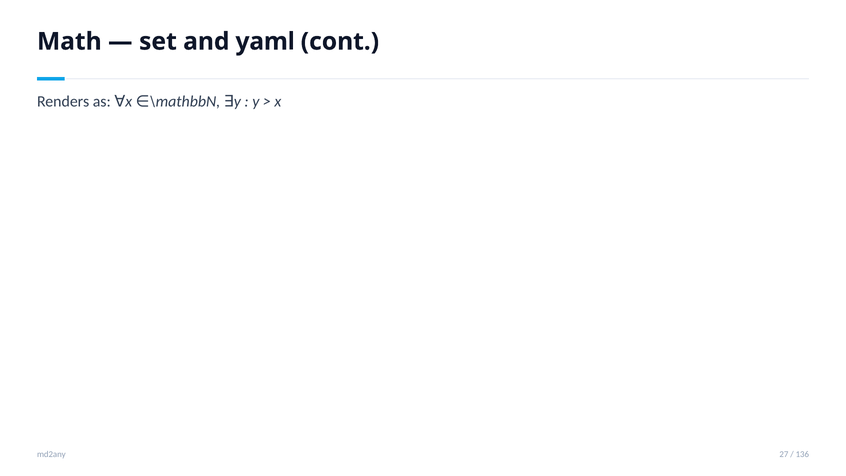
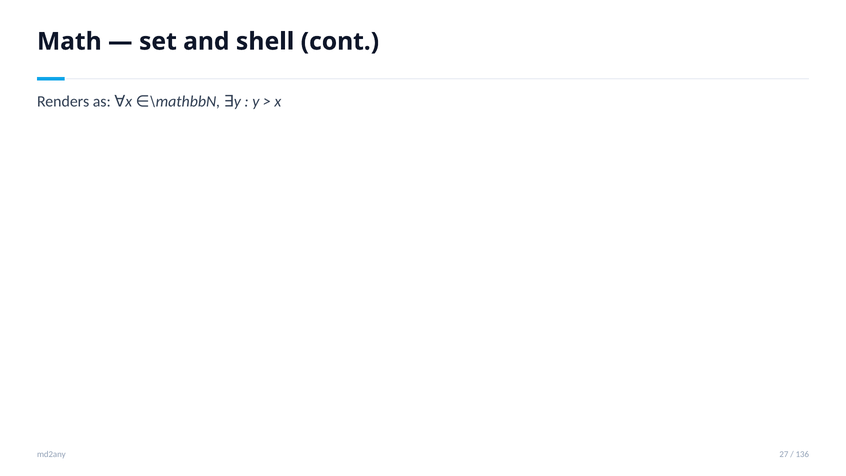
yaml: yaml -> shell
